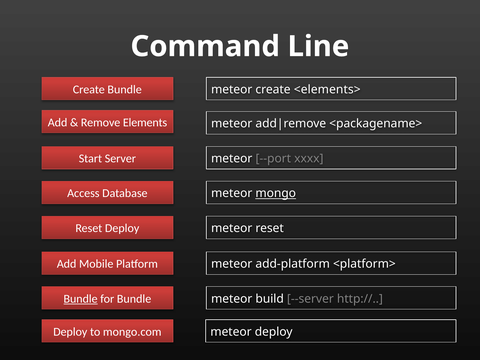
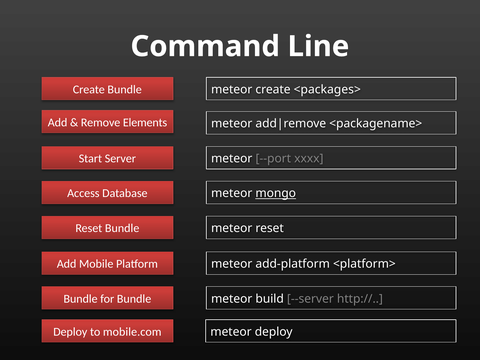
<elements>: <elements> -> <packages>
Reset Deploy: Deploy -> Bundle
Bundle at (81, 299) underline: present -> none
mongo.com: mongo.com -> mobile.com
